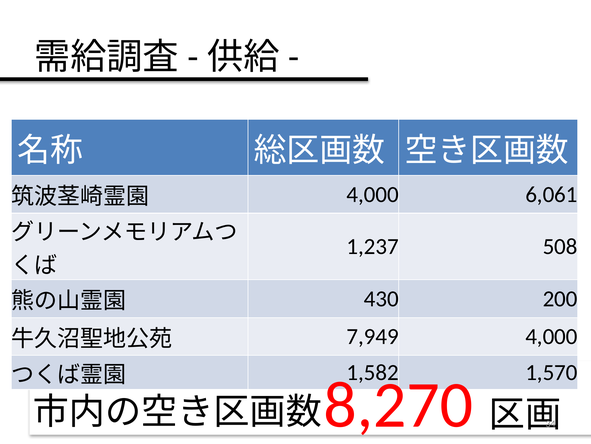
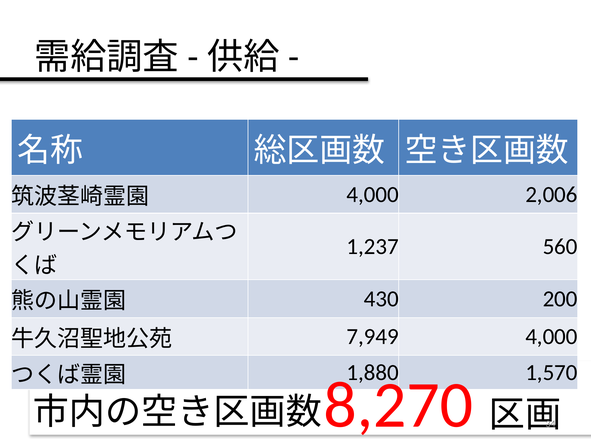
6,061: 6,061 -> 2,006
508: 508 -> 560
1,582: 1,582 -> 1,880
